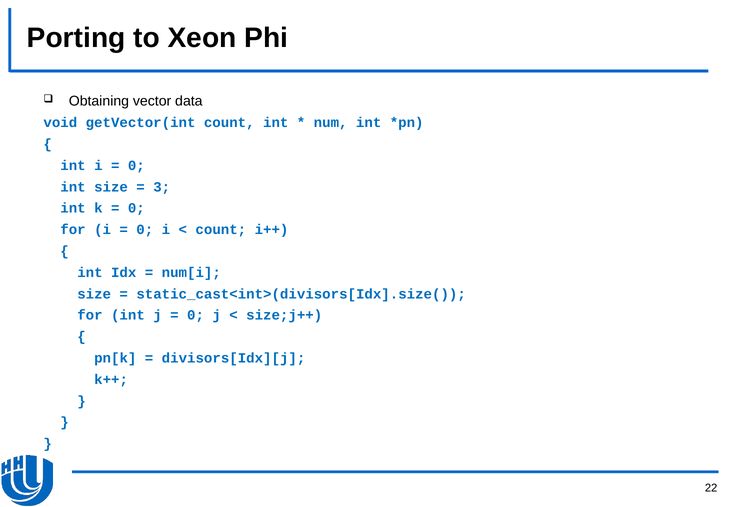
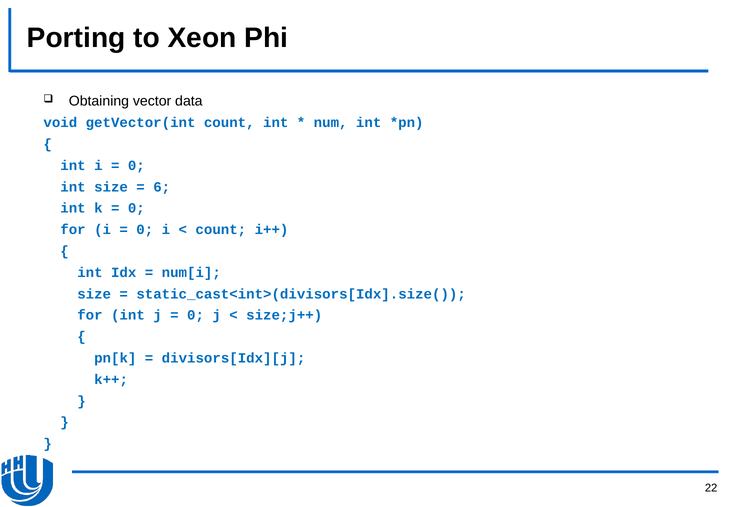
3: 3 -> 6
